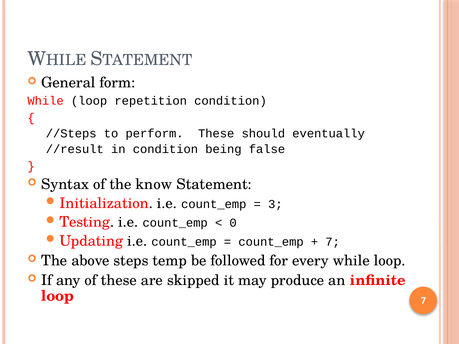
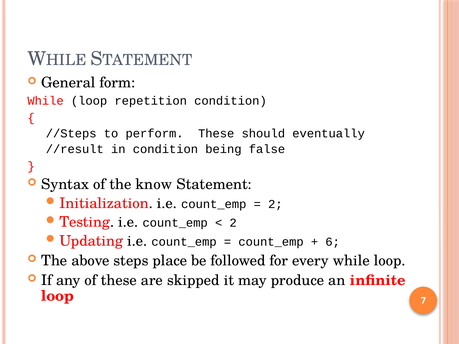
3 at (275, 204): 3 -> 2
0 at (233, 223): 0 -> 2
7 at (333, 242): 7 -> 6
temp: temp -> place
